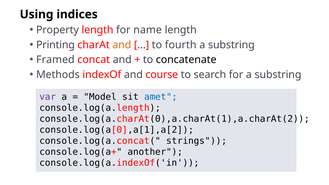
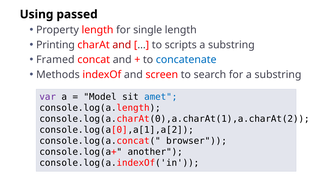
indices: indices -> passed
name: name -> single
and at (122, 45) colour: orange -> red
fourth: fourth -> scripts
concatenate colour: black -> blue
course: course -> screen
strings: strings -> browser
